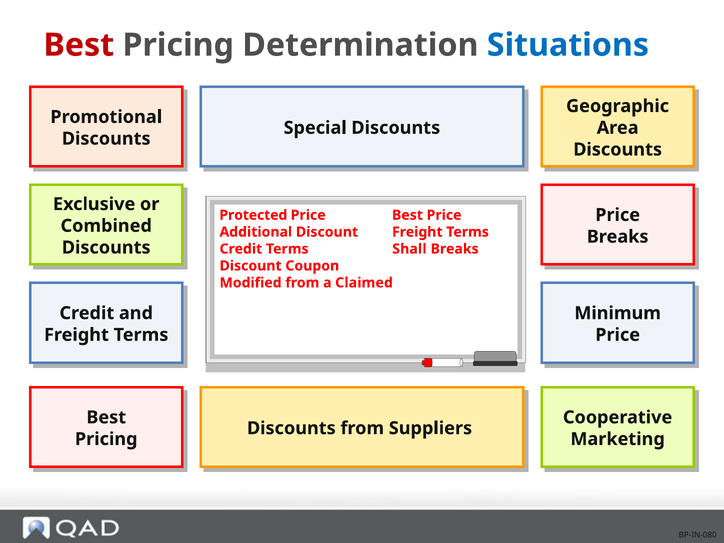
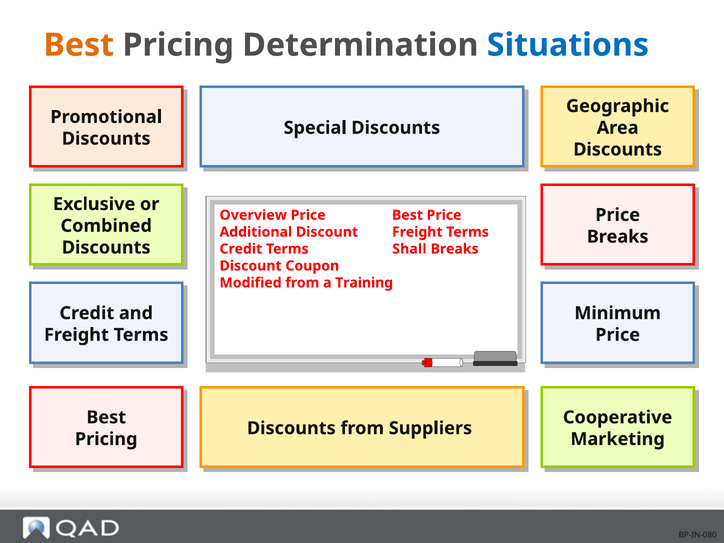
Best at (79, 45) colour: red -> orange
Protected: Protected -> Overview
Claimed: Claimed -> Training
